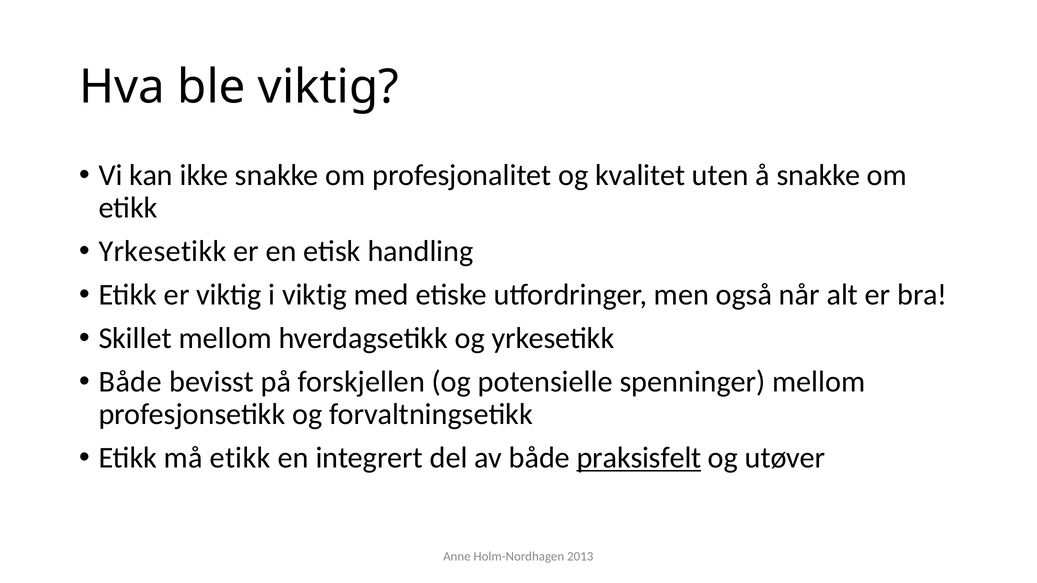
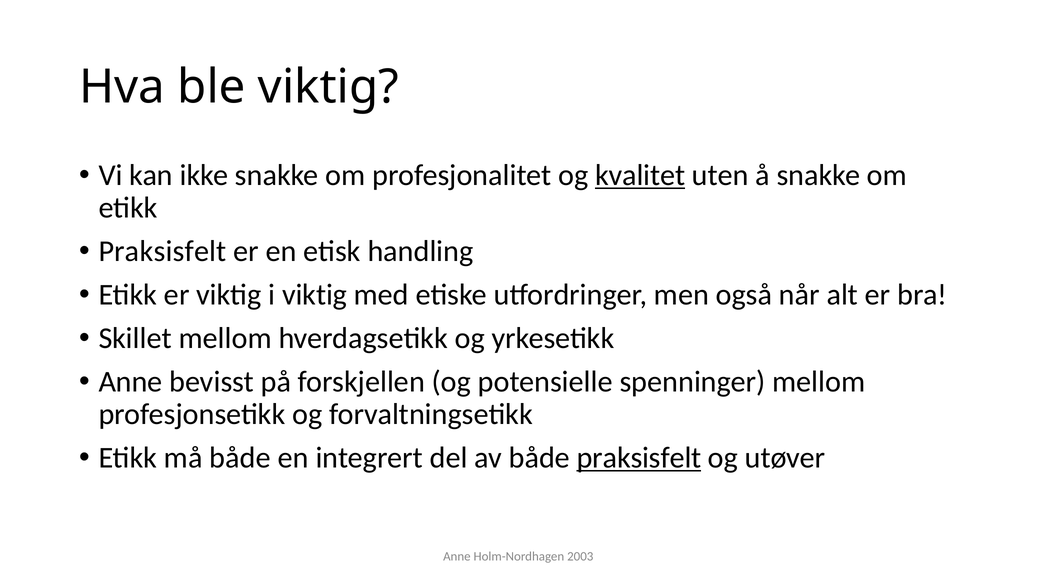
kvalitet underline: none -> present
Yrkesetikk at (162, 251): Yrkesetikk -> Praksisfelt
Både at (130, 382): Både -> Anne
må etikk: etikk -> både
2013: 2013 -> 2003
